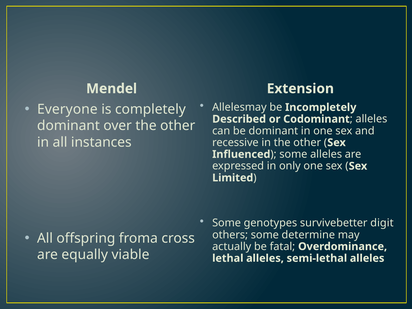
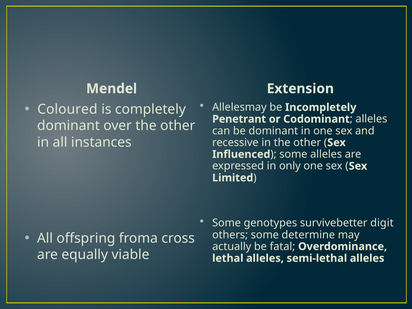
Everyone: Everyone -> Coloured
Described: Described -> Penetrant
